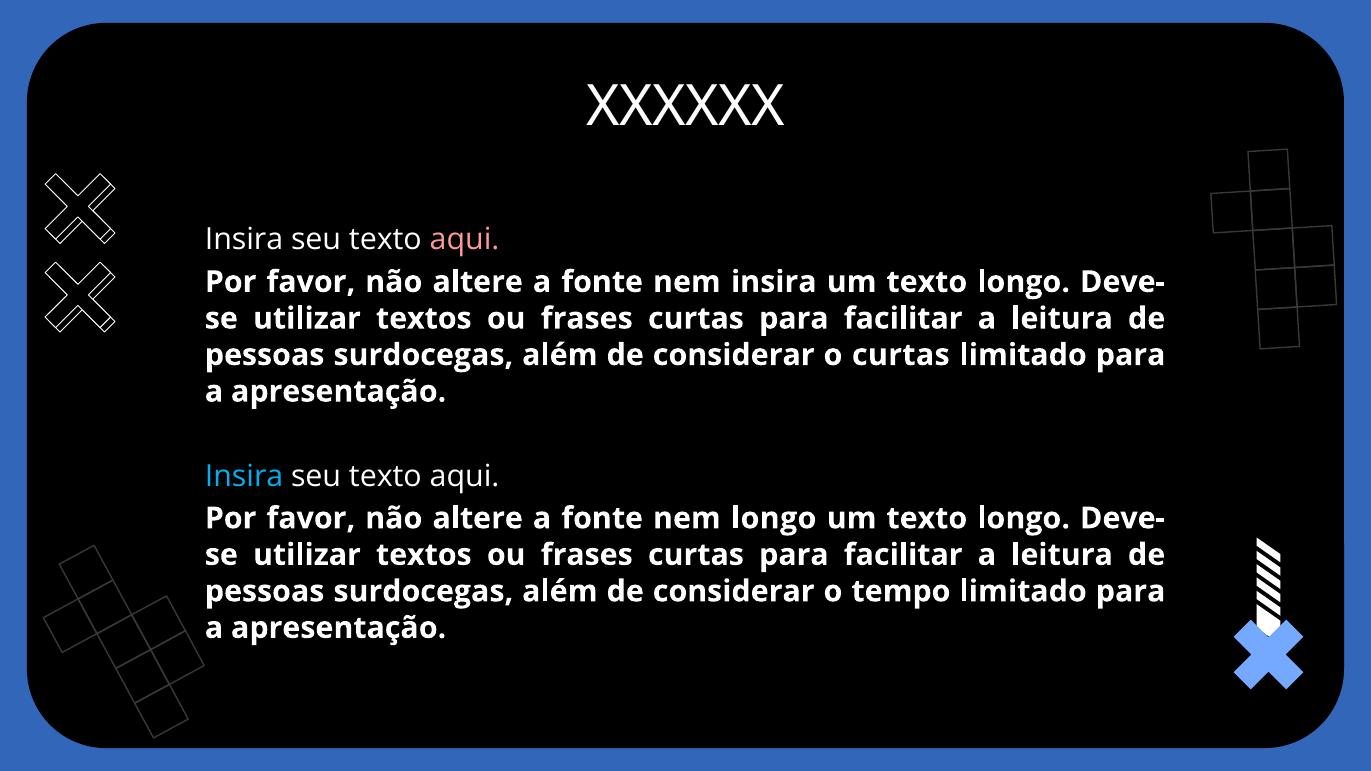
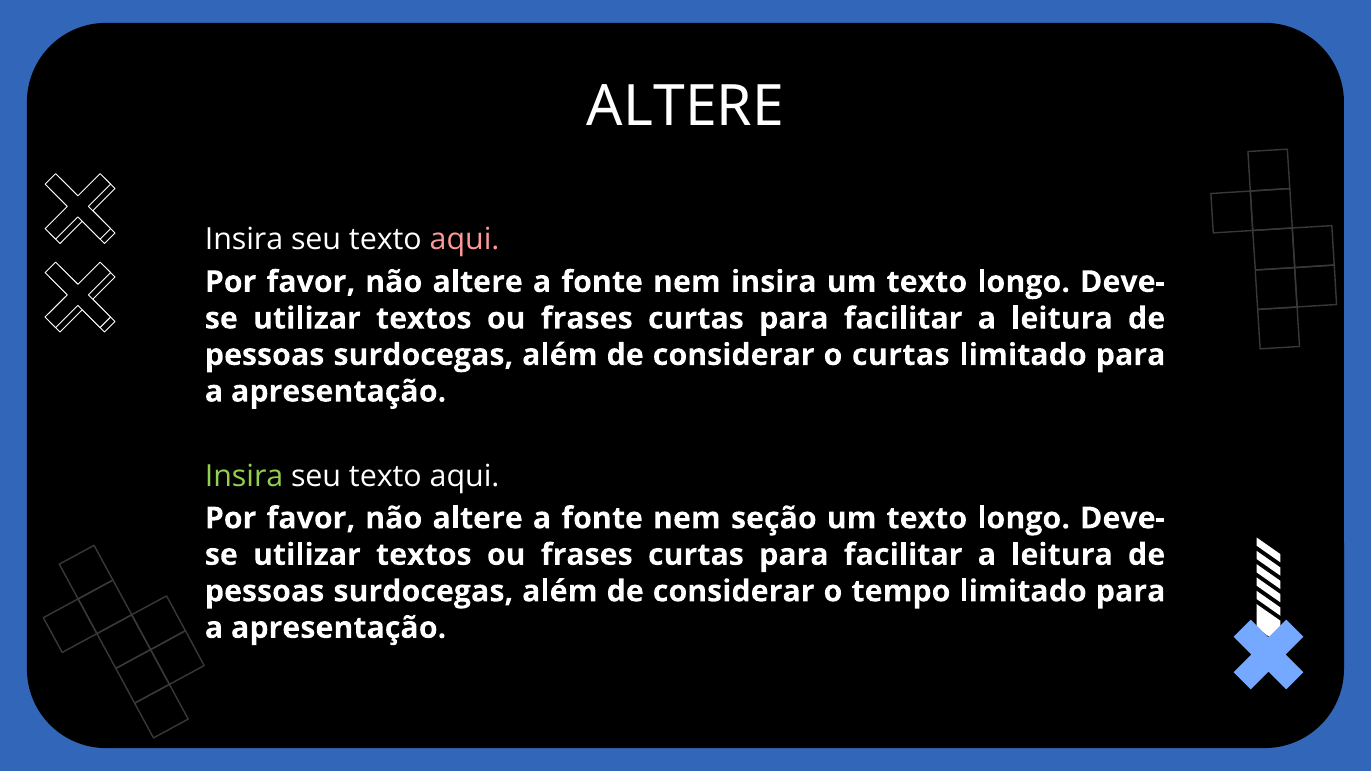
XXXXXX at (686, 107): XXXXXX -> ALTERE
Insira at (244, 476) colour: light blue -> light green
nem longo: longo -> seção
